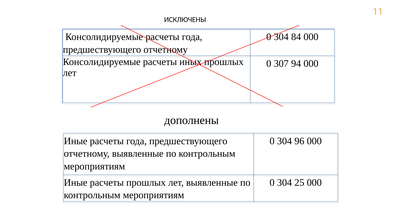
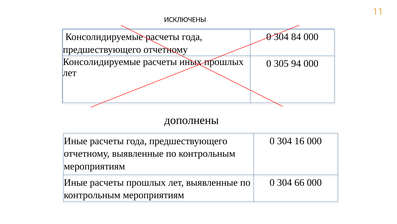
307: 307 -> 305
96: 96 -> 16
25: 25 -> 66
